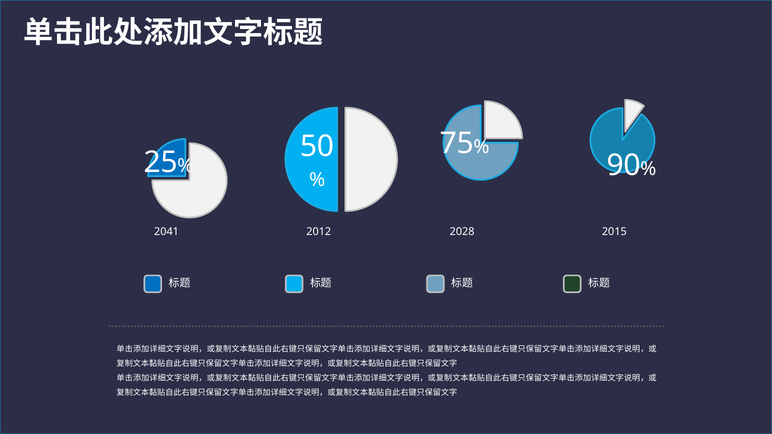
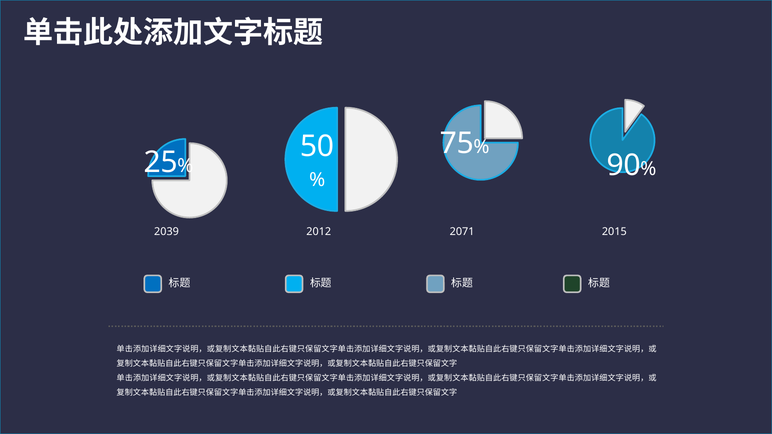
2041: 2041 -> 2039
2028: 2028 -> 2071
